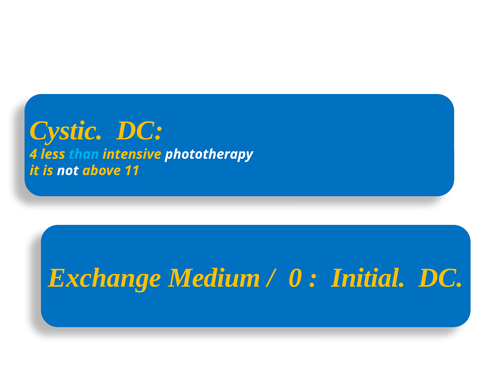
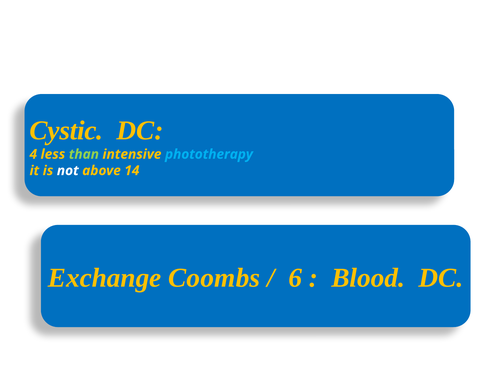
than colour: light blue -> light green
phototherapy colour: white -> light blue
11: 11 -> 14
Medium: Medium -> Coombs
0: 0 -> 6
Initial: Initial -> Blood
